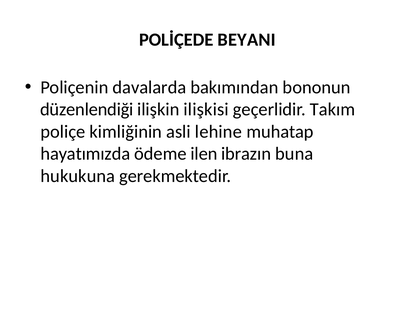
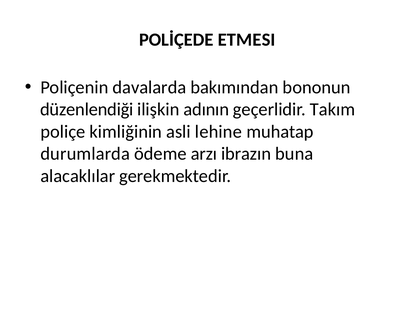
BEYANI: BEYANI -> ETMESI
ilişkisi: ilişkisi -> adının
hayatımızda: hayatımızda -> durumlarda
ilen: ilen -> arzı
hukukuna: hukukuna -> alacaklılar
